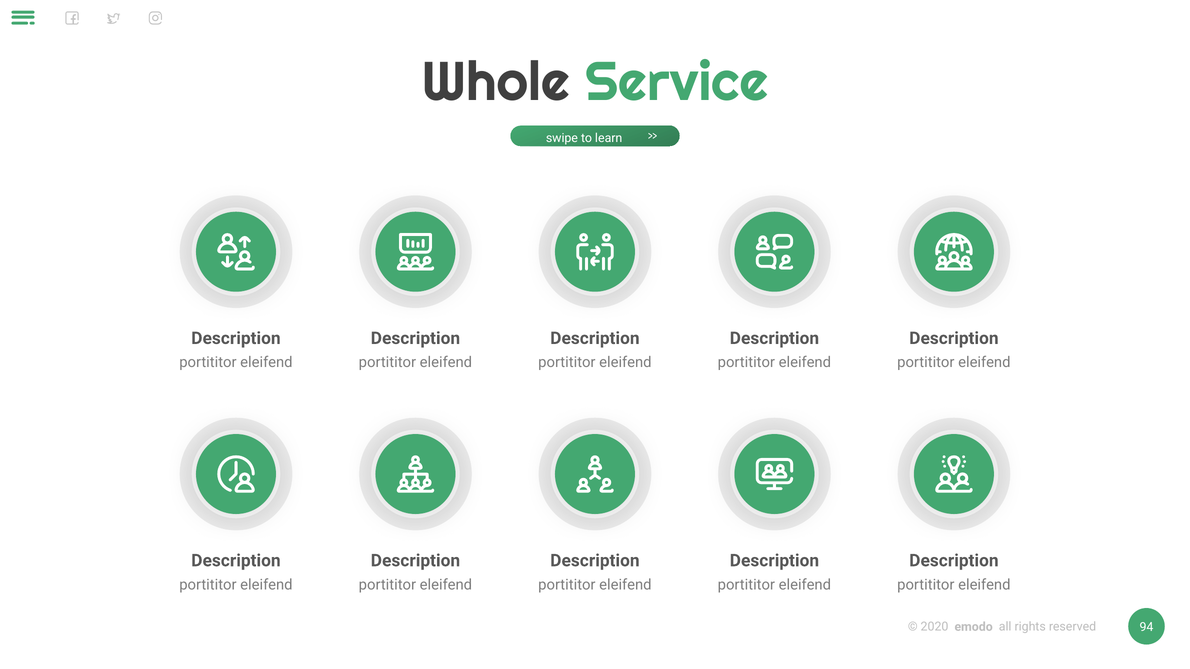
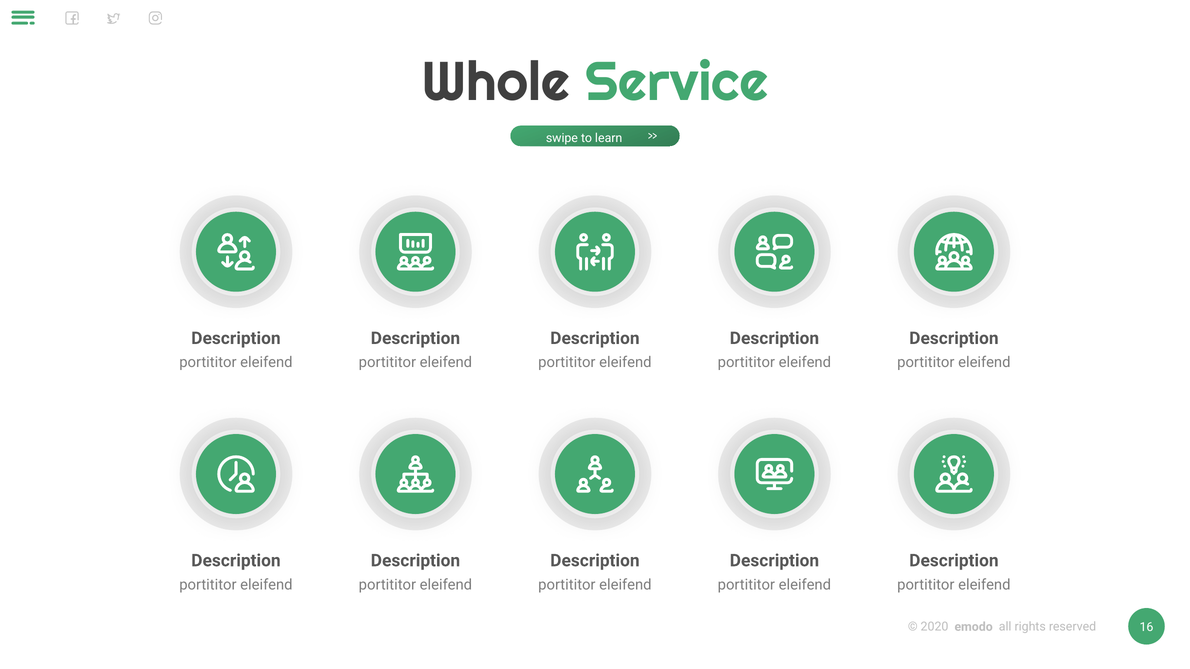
94: 94 -> 16
